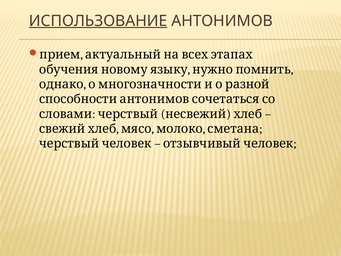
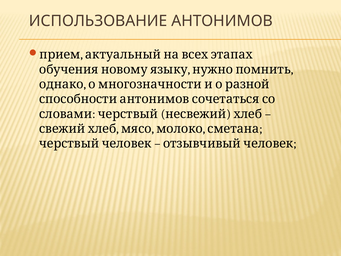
ИСПОЛЬЗОВАНИЕ underline: present -> none
